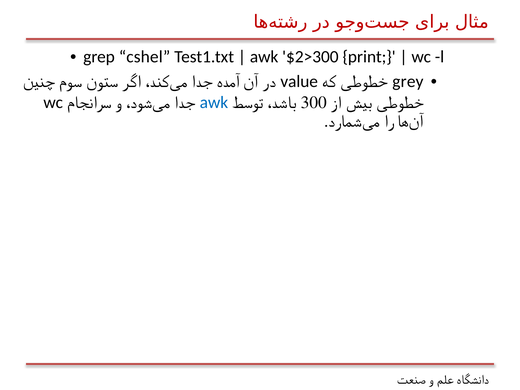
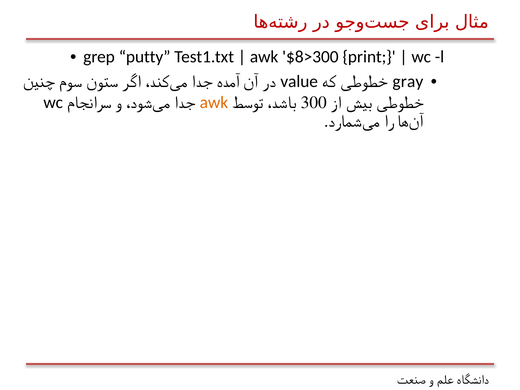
cshel: cshel -> putty
$2>300: $2>300 -> $8>300
grey: grey -> gray
awk at (214, 102) colour: blue -> orange
